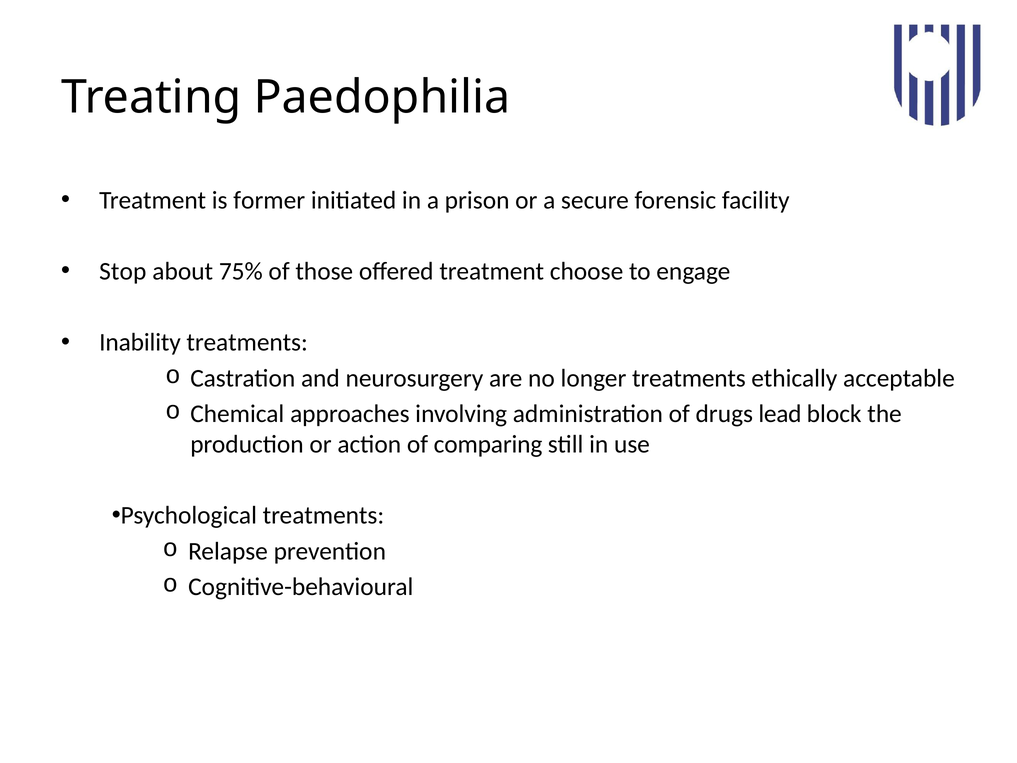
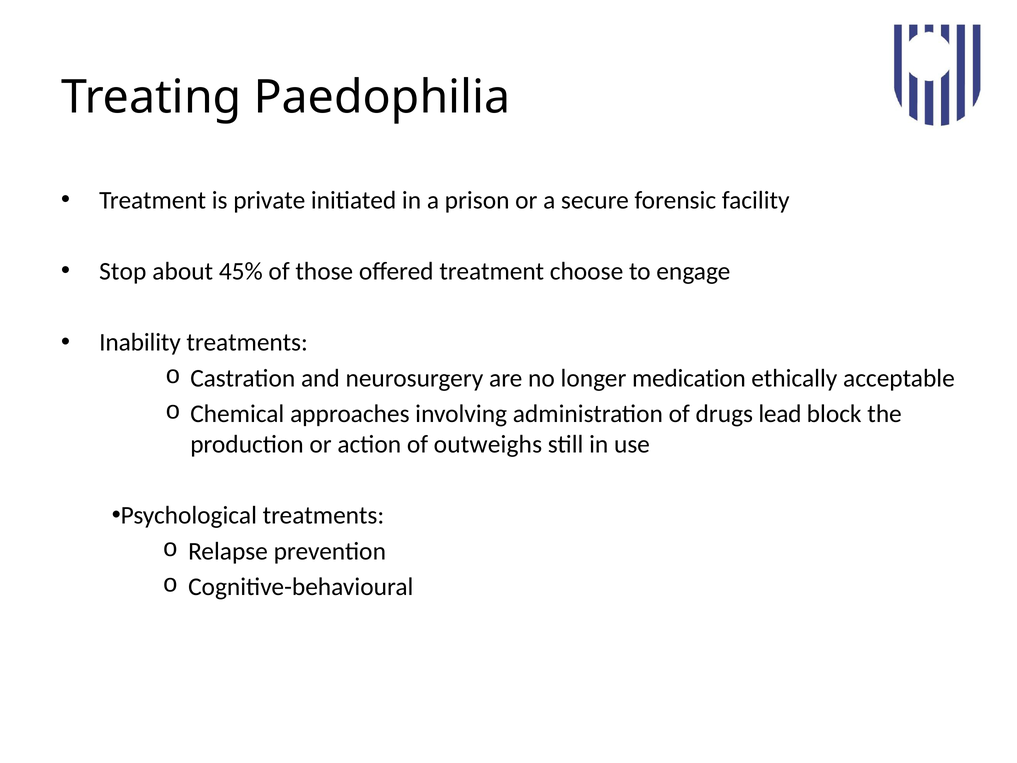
former: former -> private
75%: 75% -> 45%
longer treatments: treatments -> medication
comparing: comparing -> outweighs
